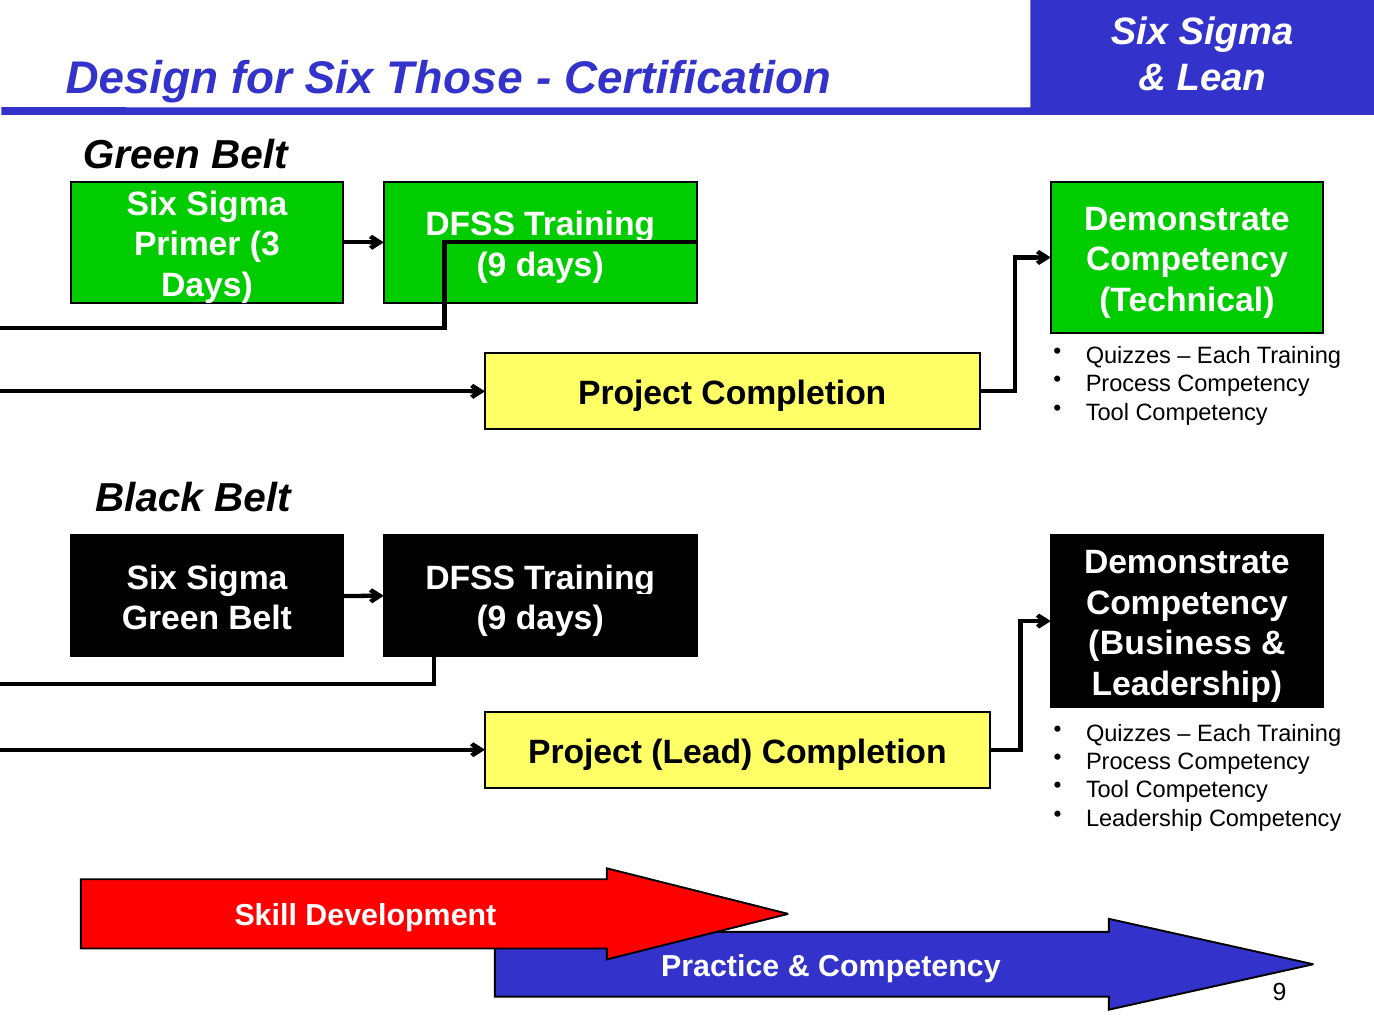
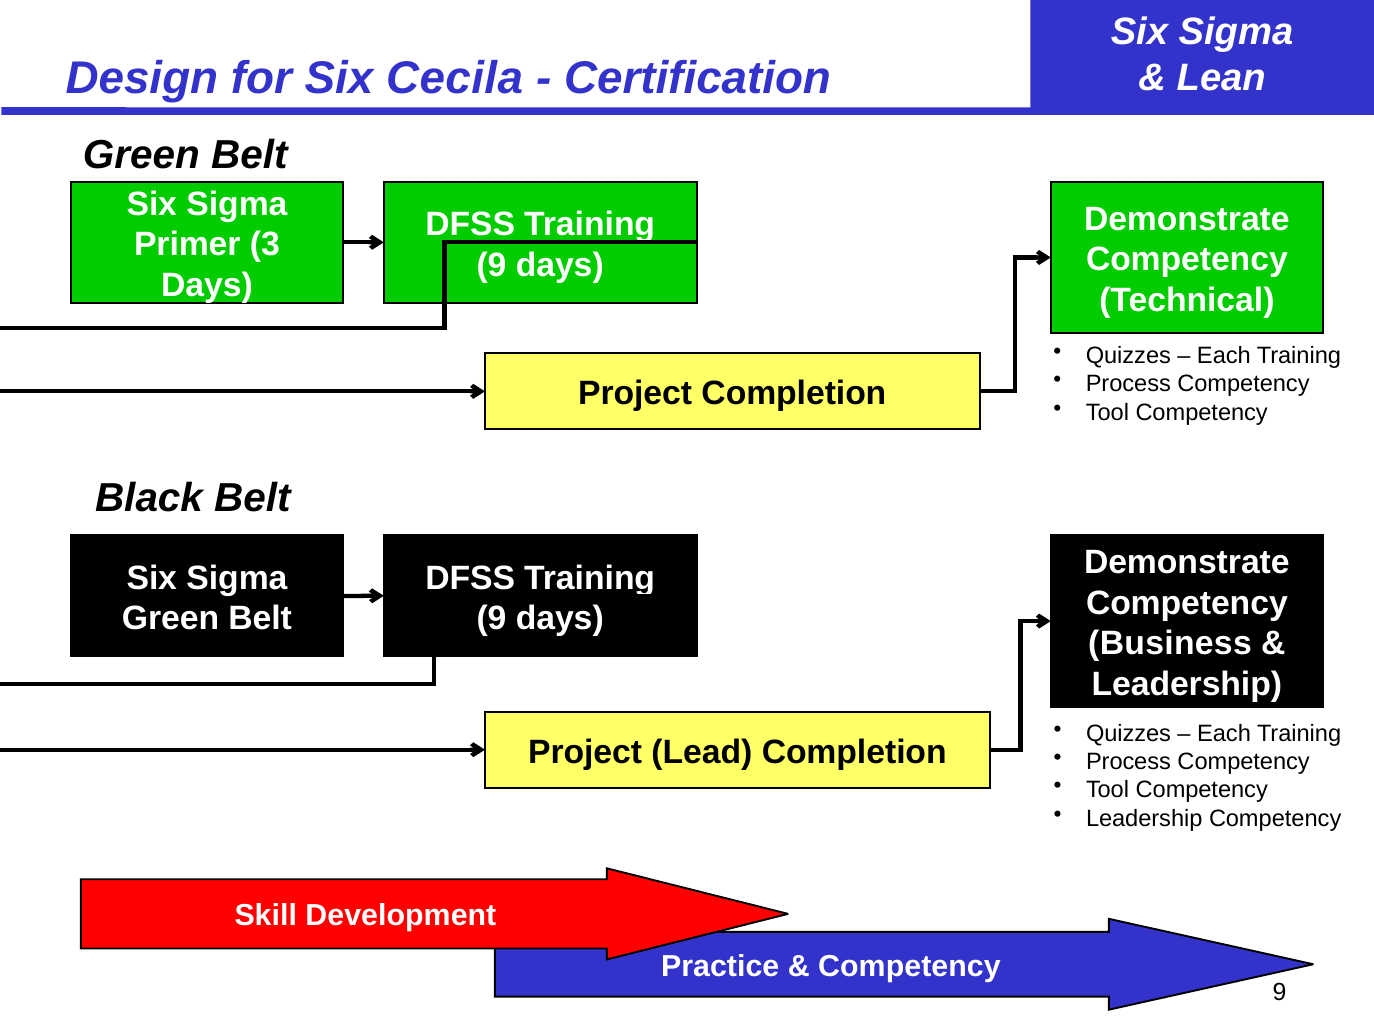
Those: Those -> Cecila
